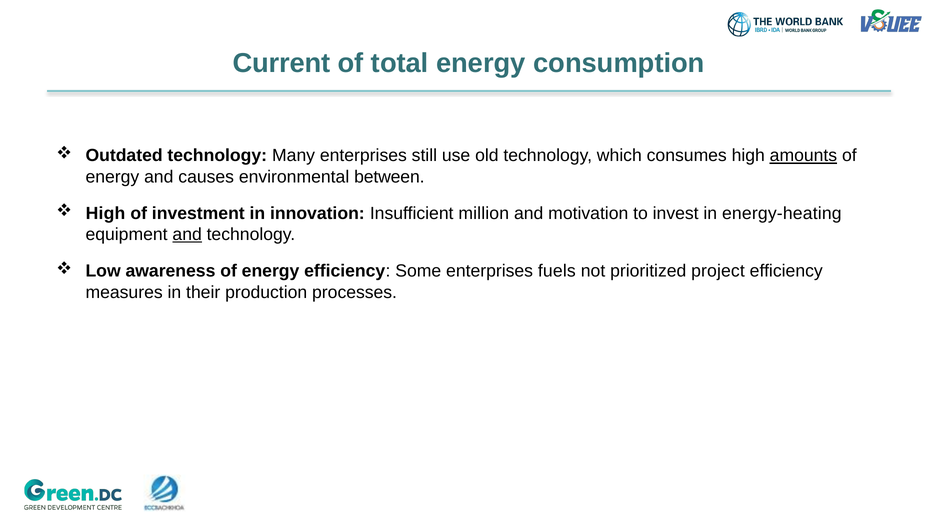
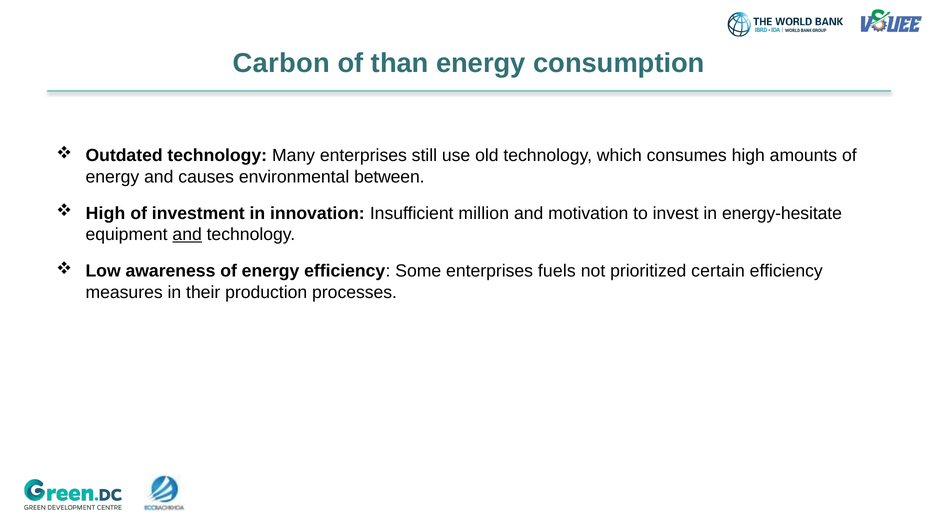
Current: Current -> Carbon
total: total -> than
amounts underline: present -> none
energy-heating: energy-heating -> energy-hesitate
project: project -> certain
